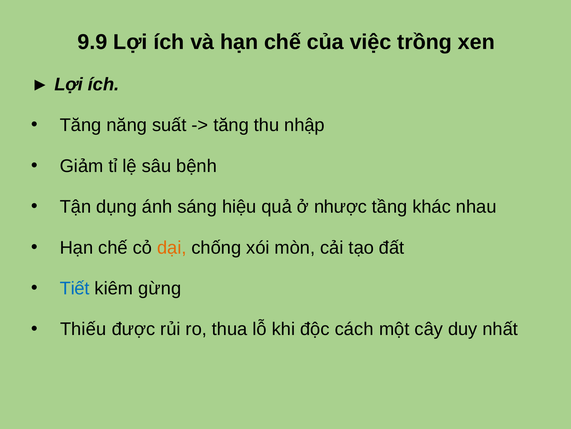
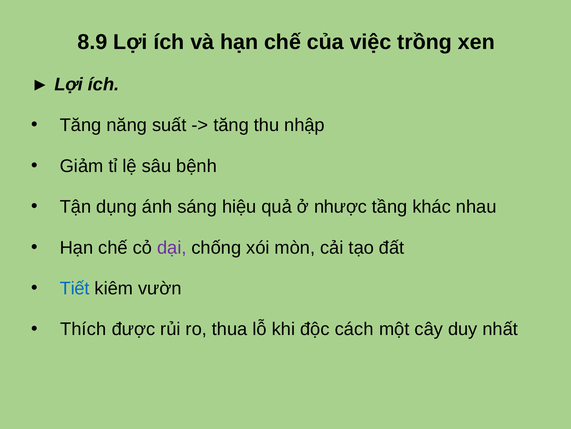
9.9: 9.9 -> 8.9
dại colour: orange -> purple
gừng: gừng -> vườn
Thiếu: Thiếu -> Thích
